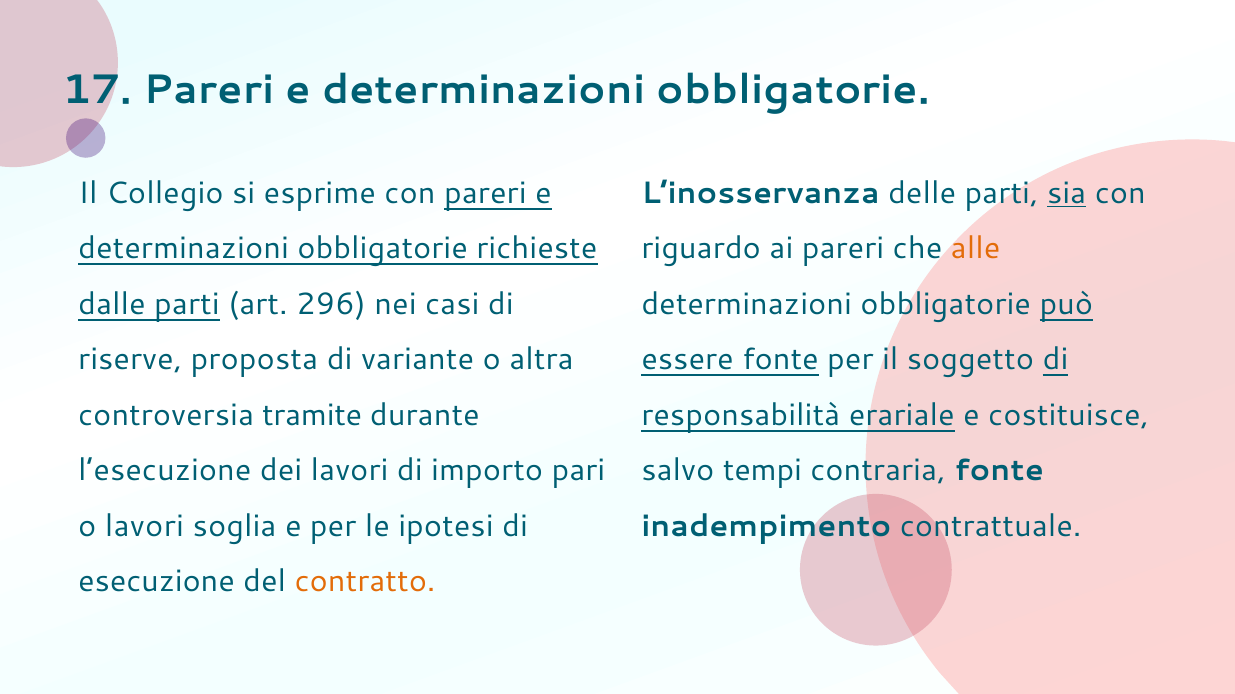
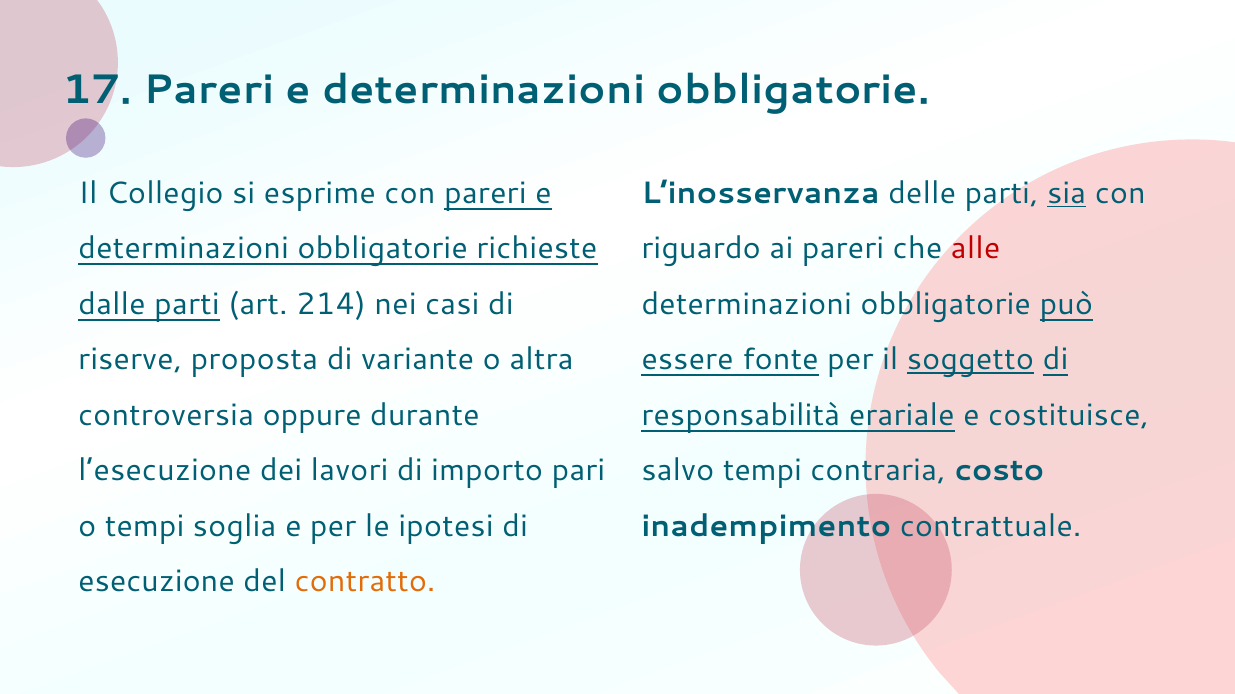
alle colour: orange -> red
296: 296 -> 214
soggetto underline: none -> present
tramite: tramite -> oppure
contraria fonte: fonte -> costo
o lavori: lavori -> tempi
